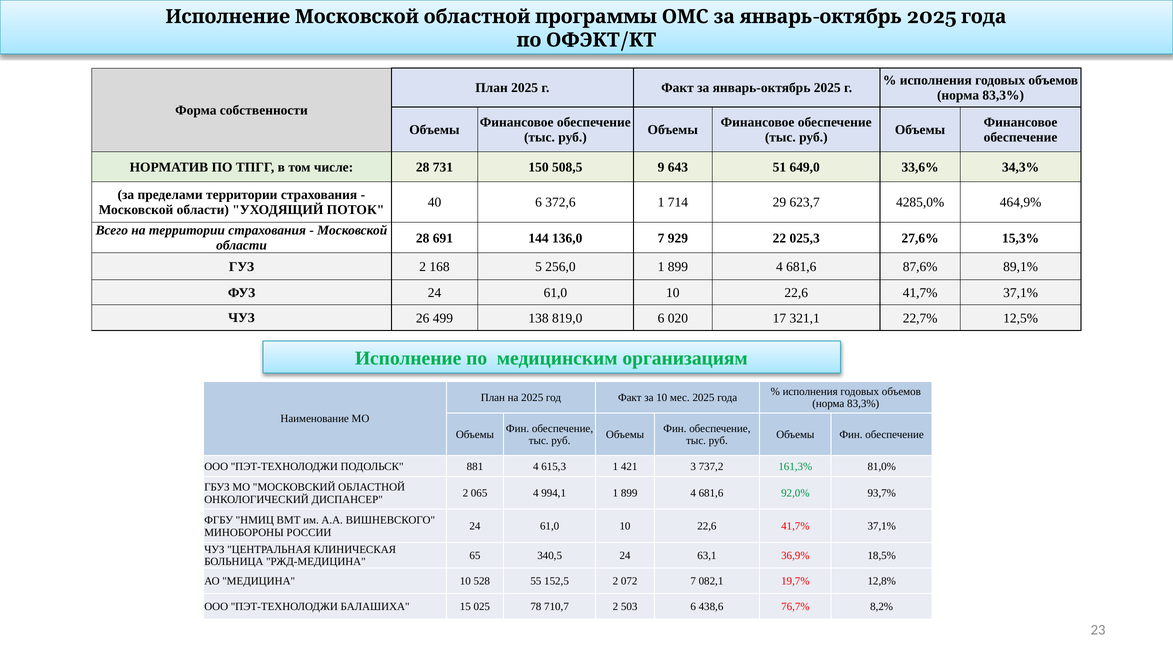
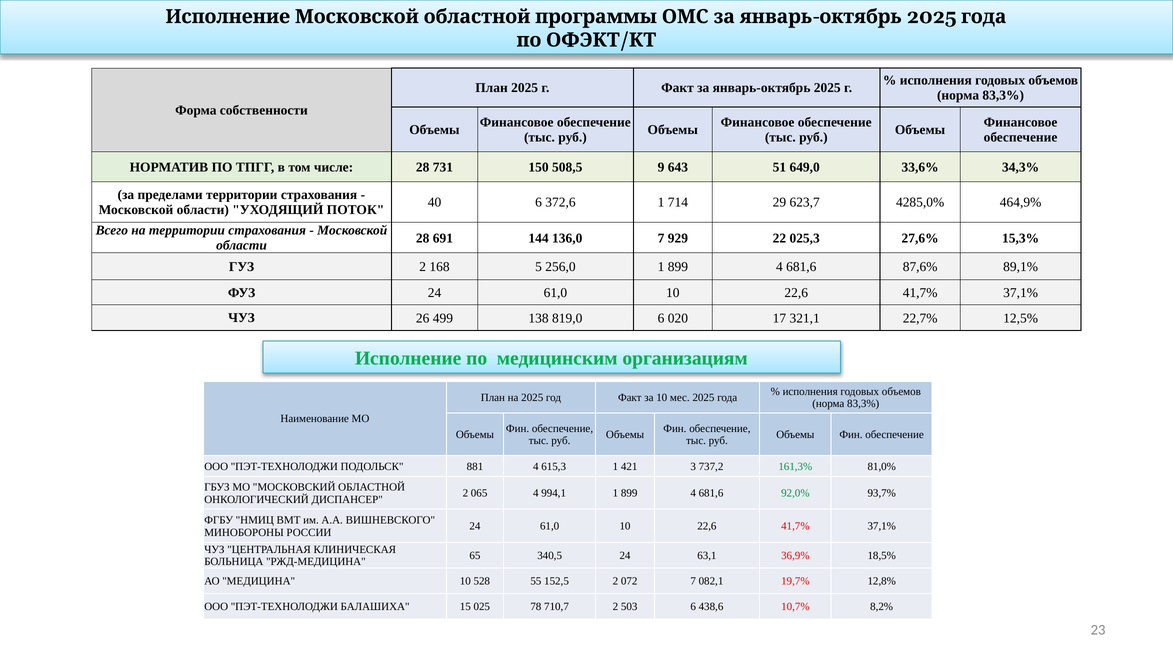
76,7%: 76,7% -> 10,7%
